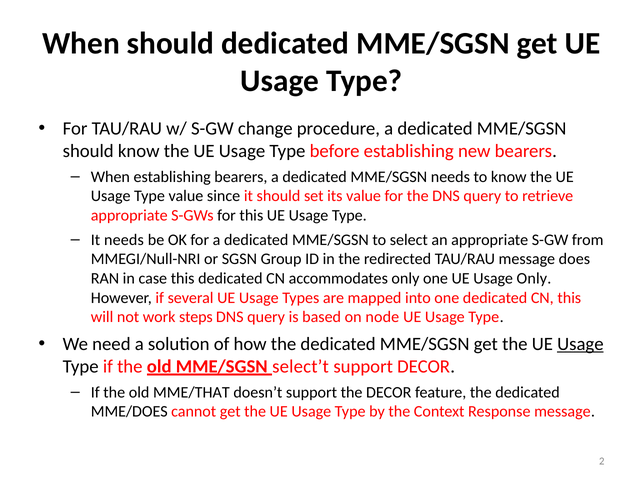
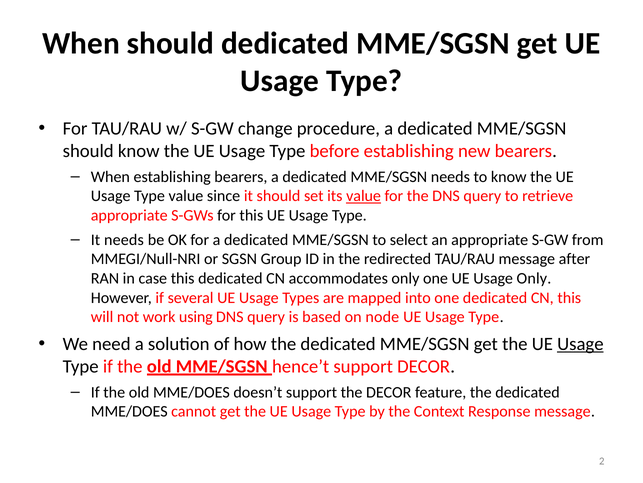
value at (364, 196) underline: none -> present
does: does -> after
steps: steps -> using
select’t: select’t -> hence’t
old MME/THAT: MME/THAT -> MME/DOES
